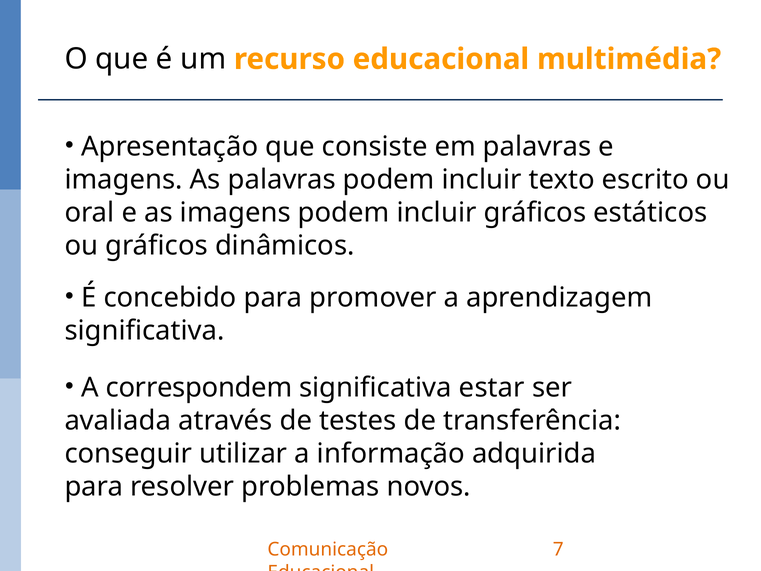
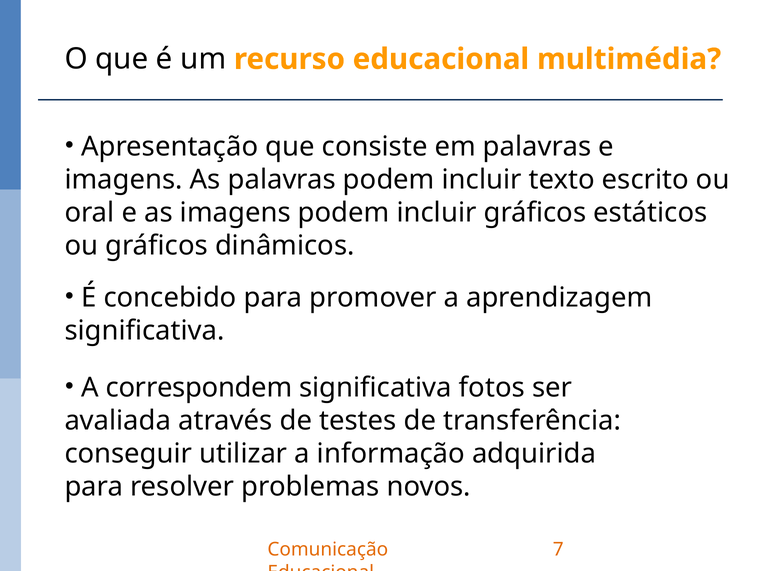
estar: estar -> fotos
